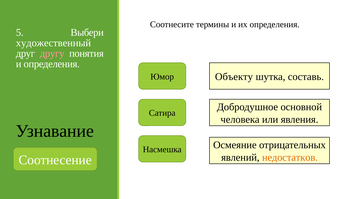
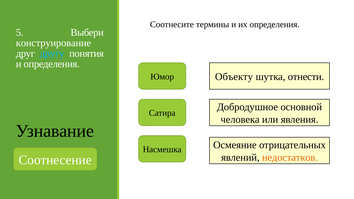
художественный: художественный -> конструирование
другу colour: pink -> light blue
составь: составь -> отнести
